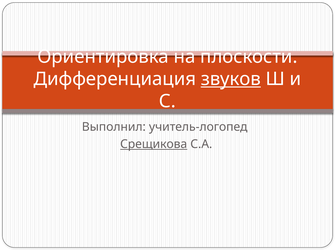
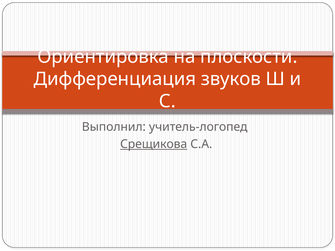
звуков underline: present -> none
